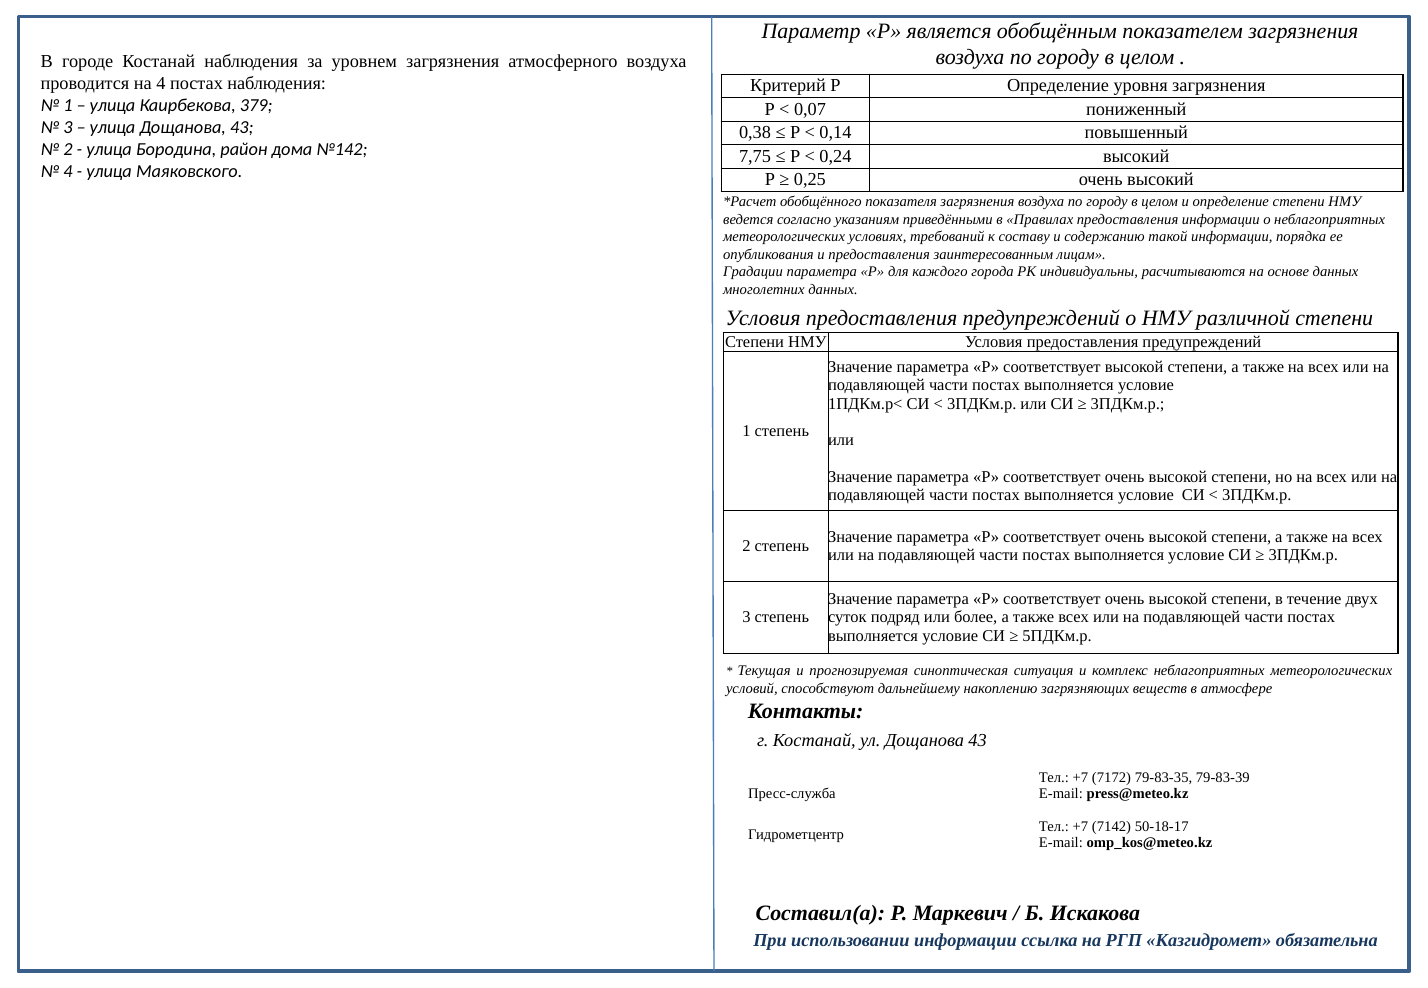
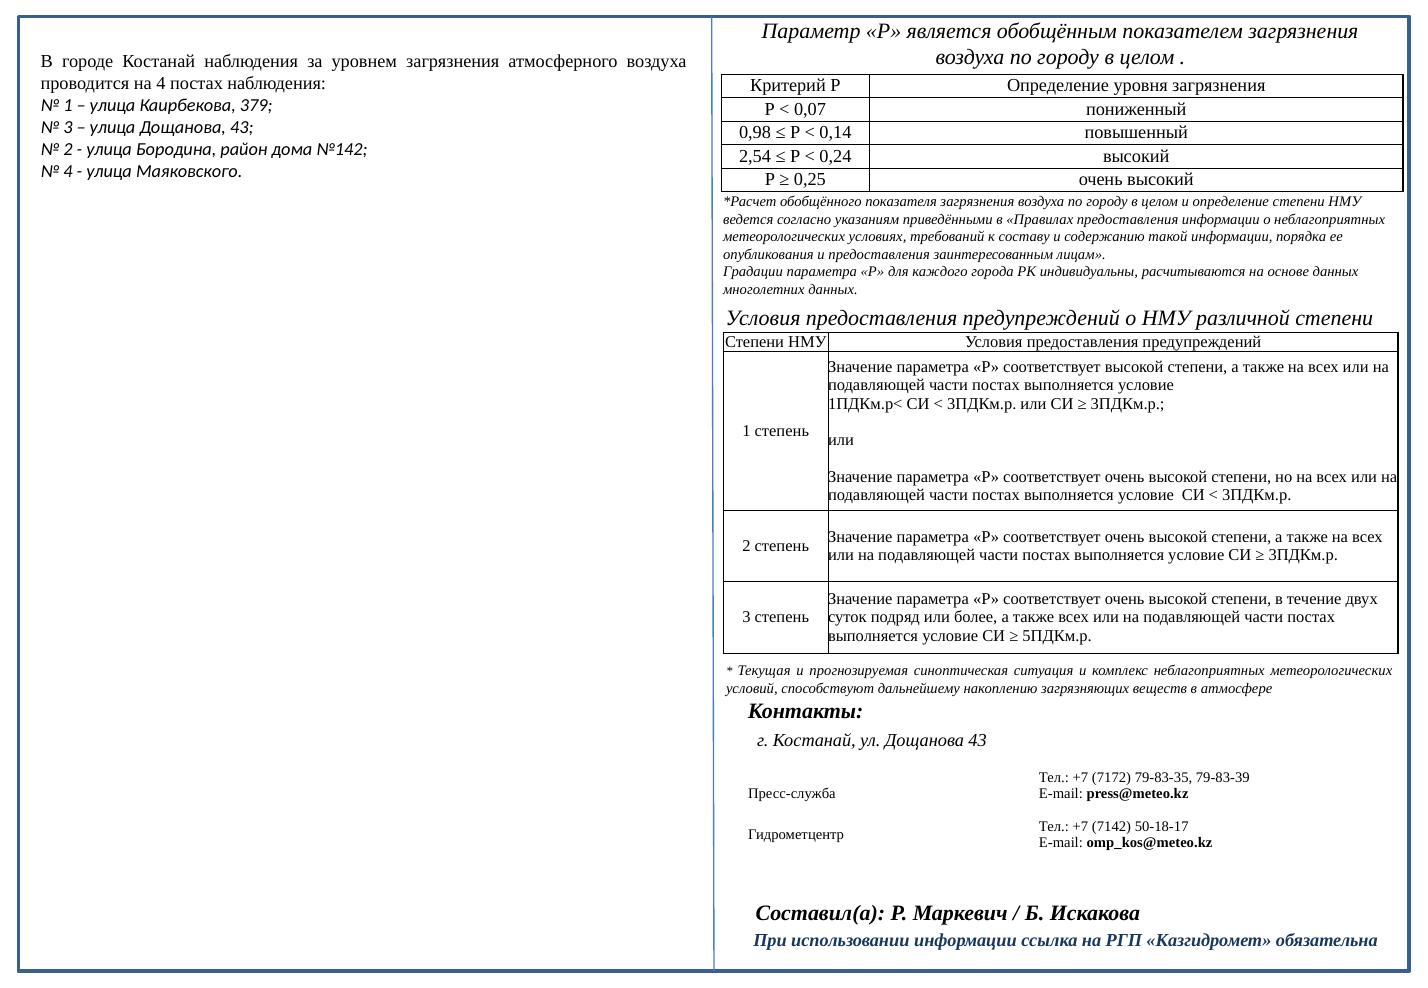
0,38: 0,38 -> 0,98
7,75: 7,75 -> 2,54
